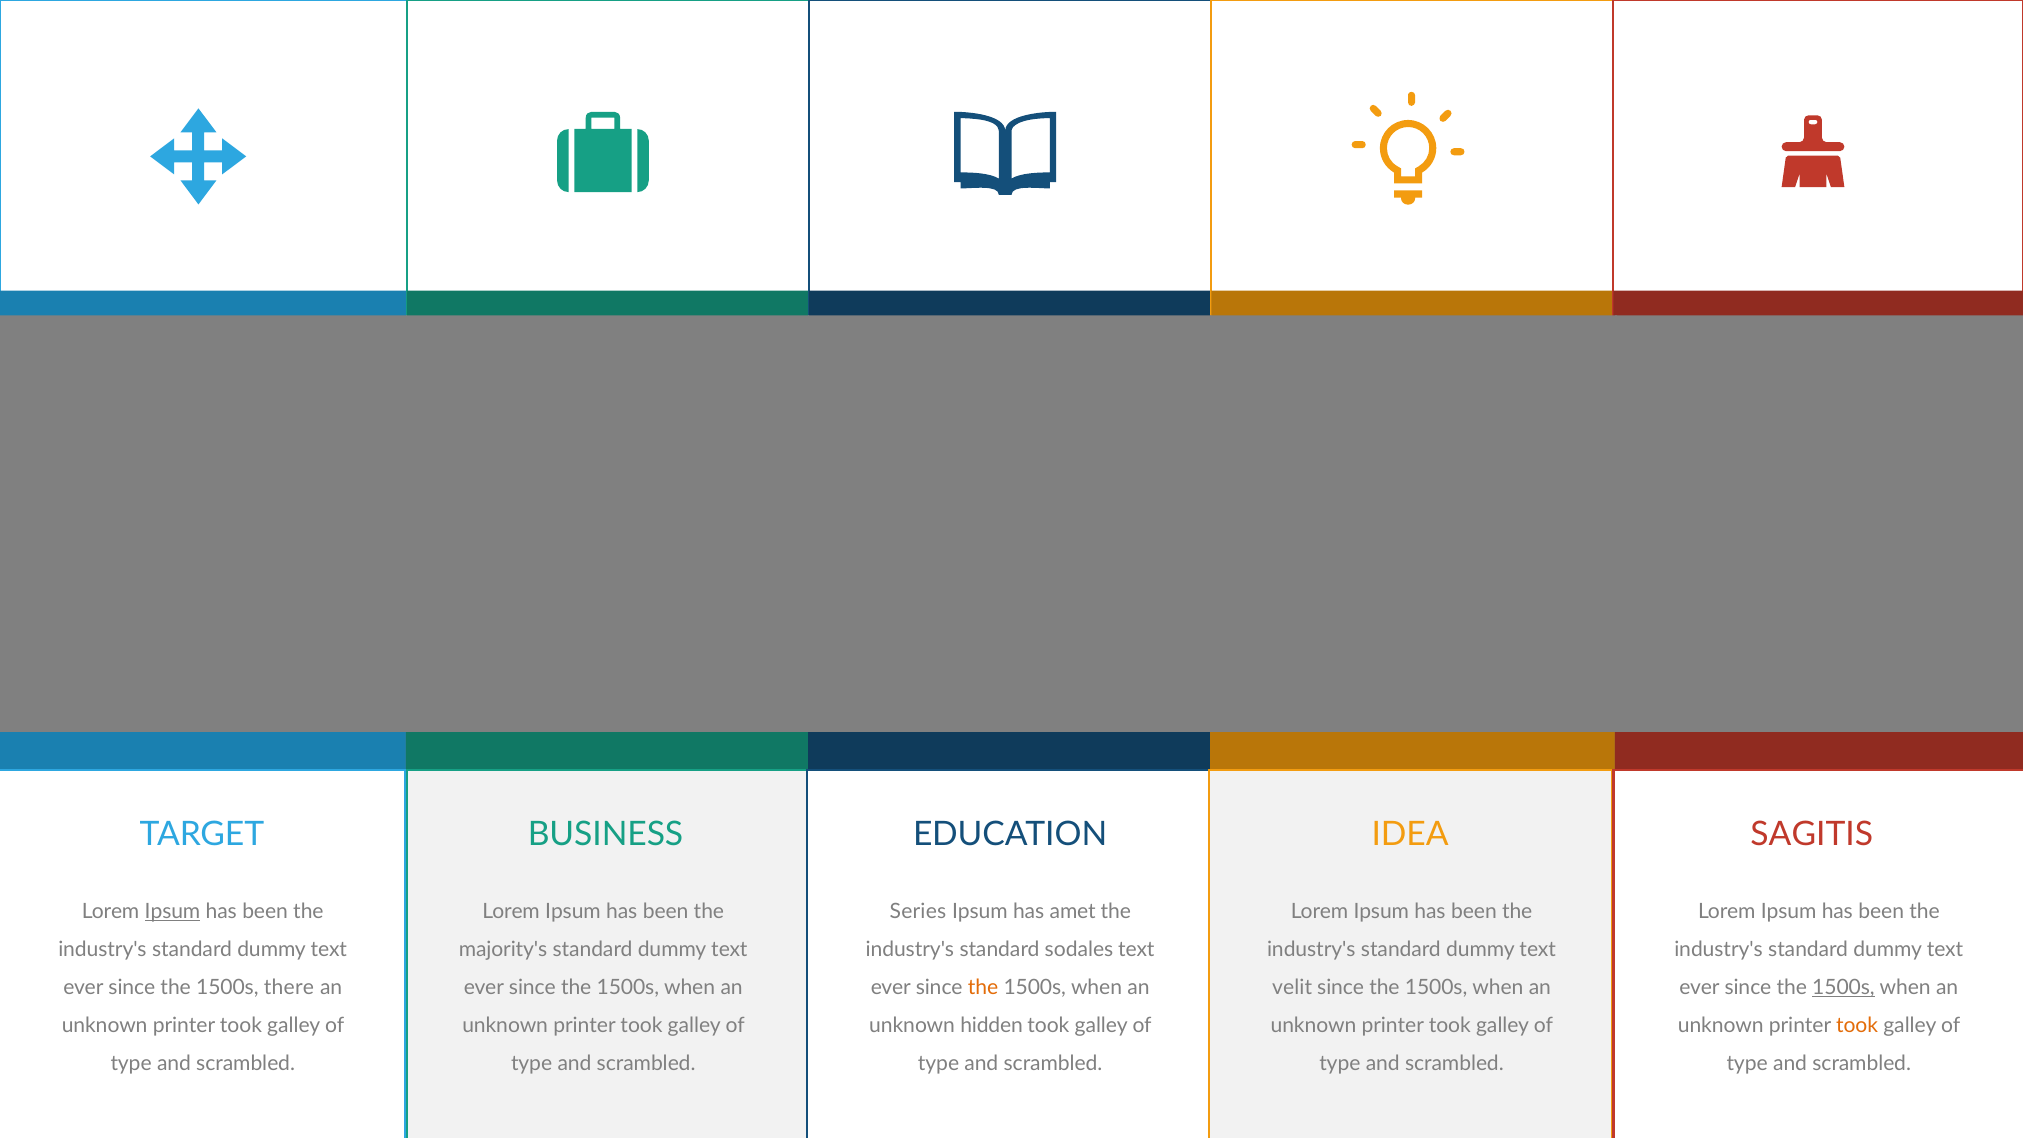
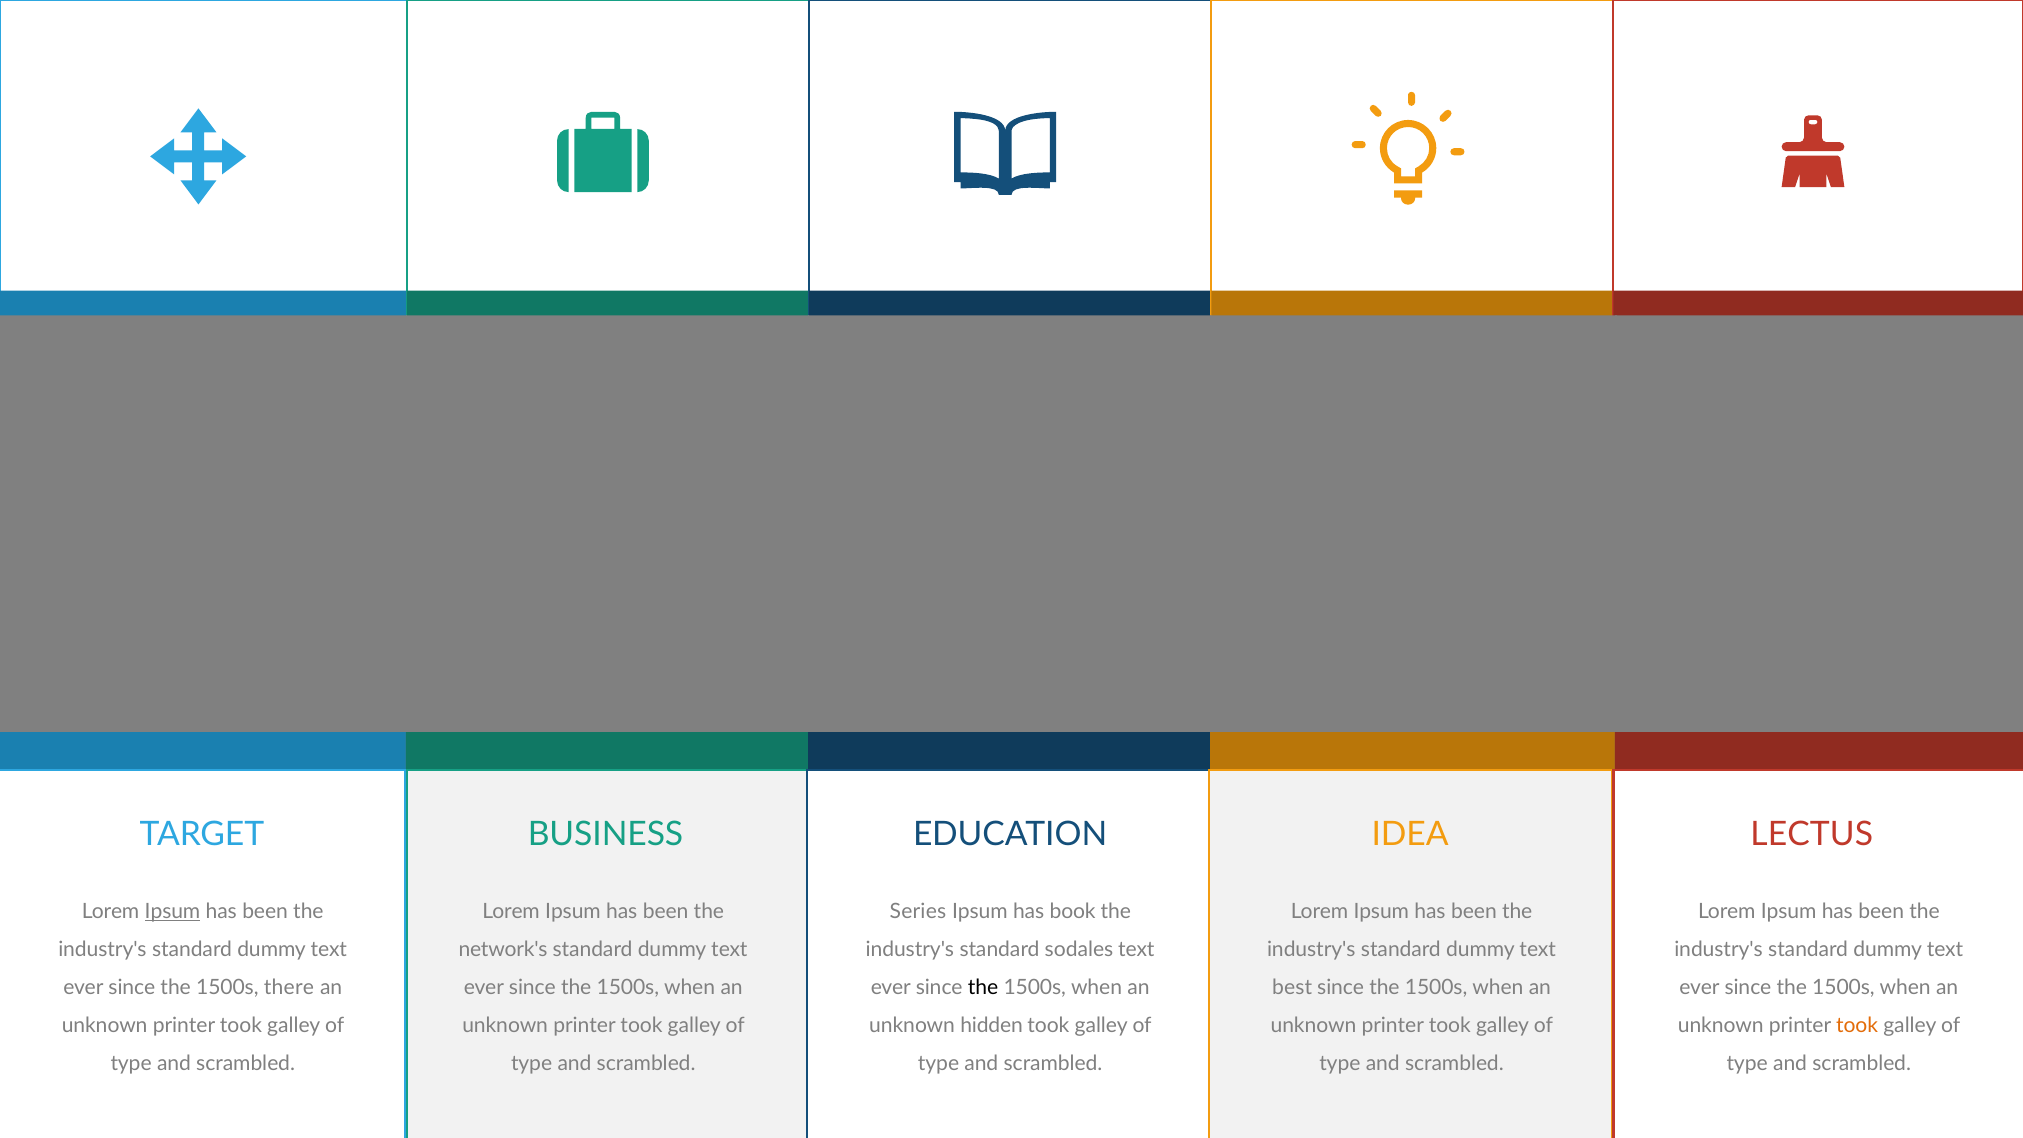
SAGITIS: SAGITIS -> LECTUS
amet: amet -> book
majority's: majority's -> network's
the at (983, 987) colour: orange -> black
velit: velit -> best
1500s at (1843, 987) underline: present -> none
